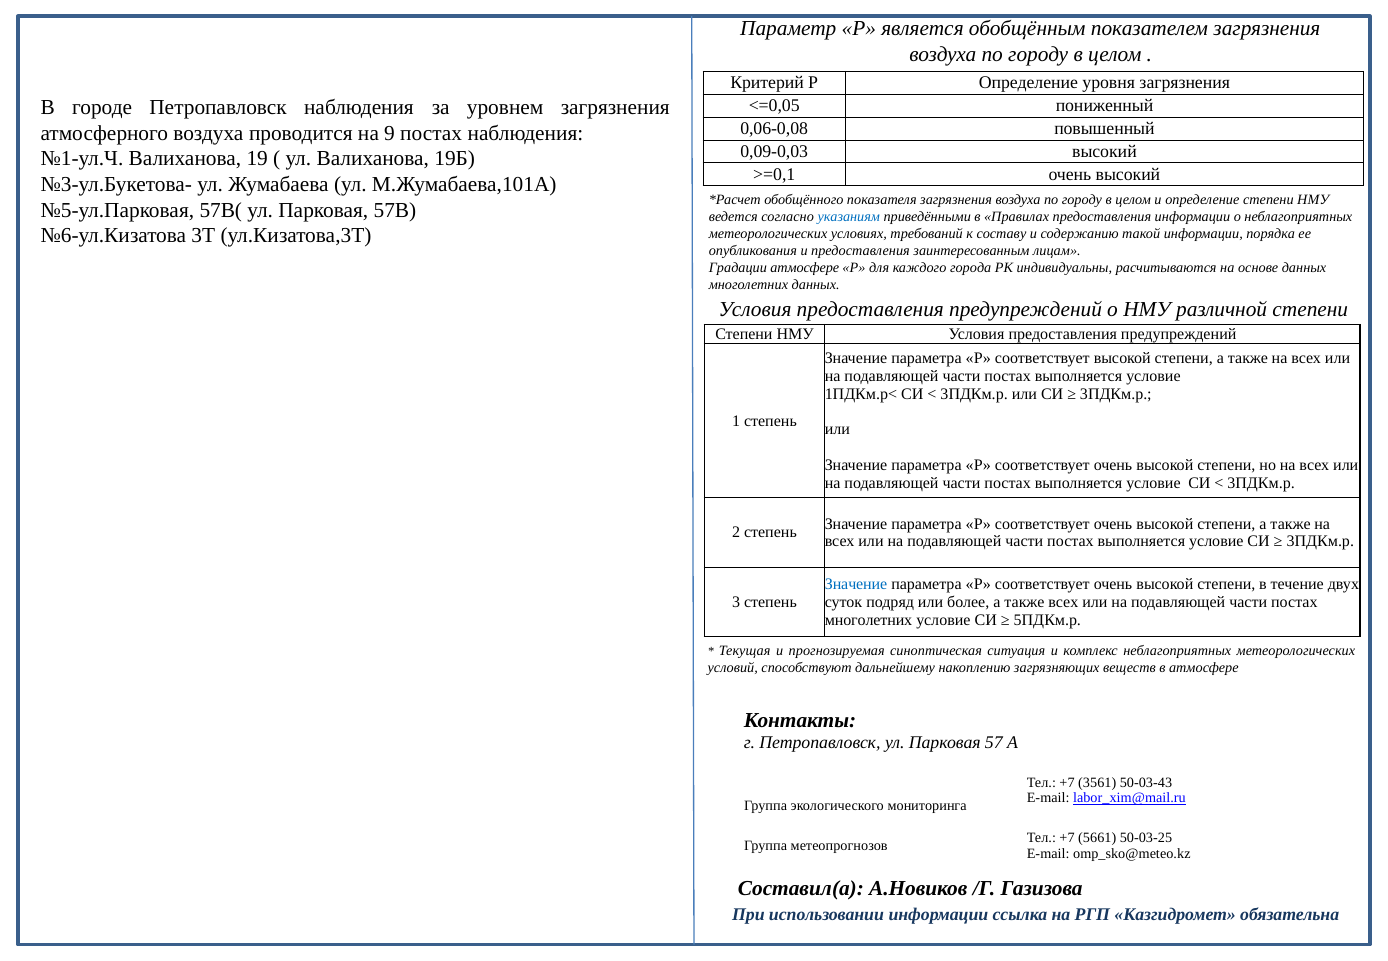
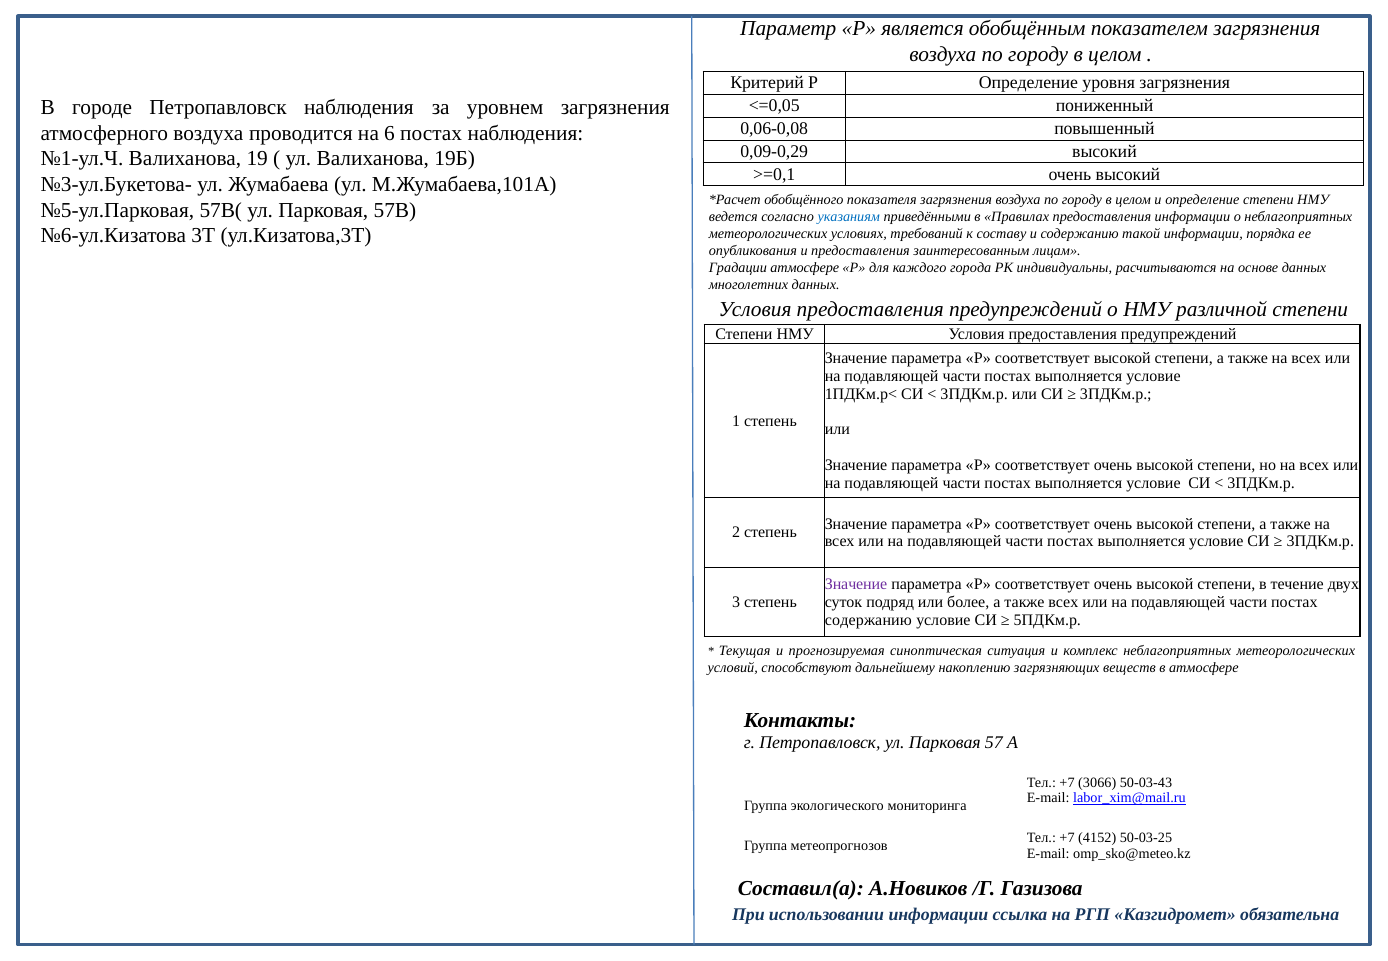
9: 9 -> 6
0,09-0,03: 0,09-0,03 -> 0,09-0,29
Значение at (856, 584) colour: blue -> purple
многолетних at (869, 620): многолетних -> содержанию
3561: 3561 -> 3066
5661: 5661 -> 4152
